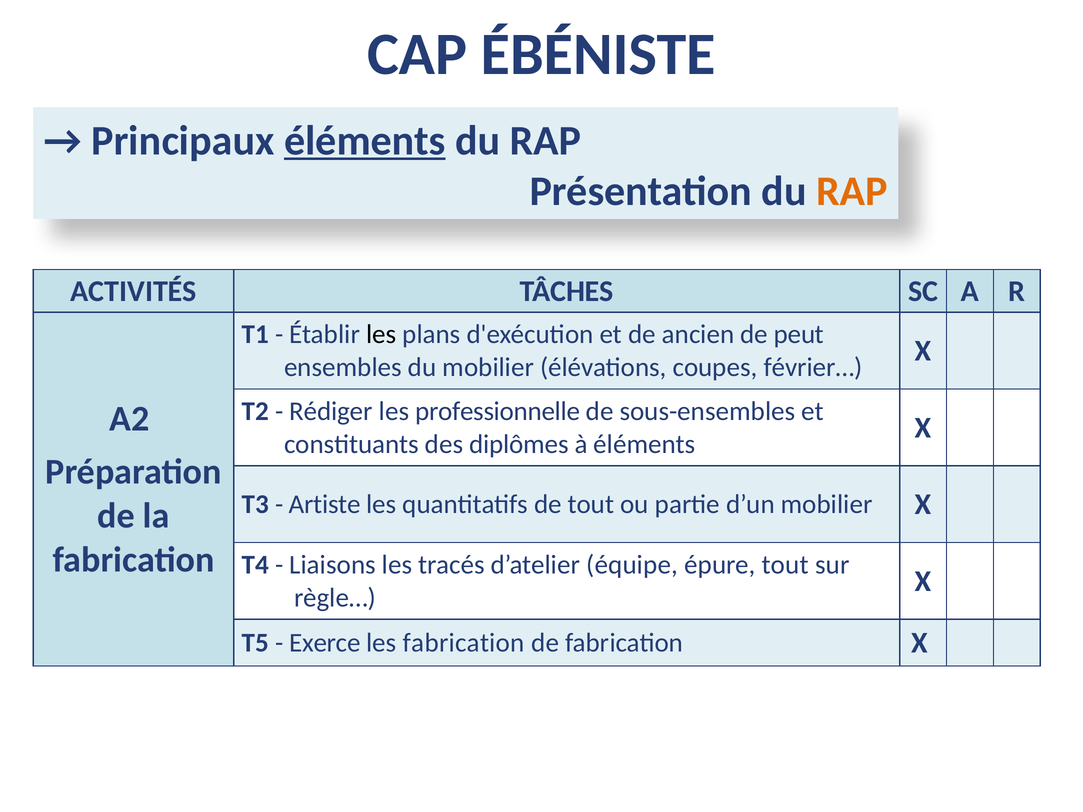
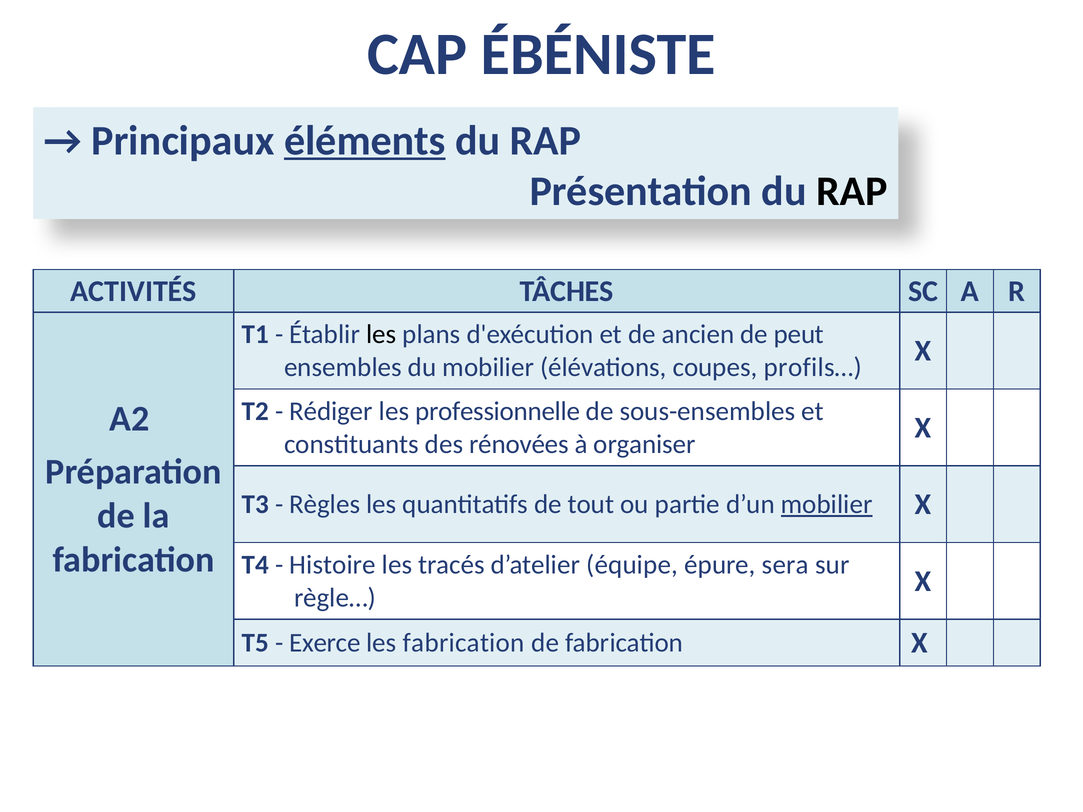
RAP at (852, 191) colour: orange -> black
février…: février… -> profils…
diplômes: diplômes -> rénovées
à éléments: éléments -> organiser
Artiste: Artiste -> Règles
mobilier at (827, 505) underline: none -> present
Liaisons: Liaisons -> Histoire
épure tout: tout -> sera
